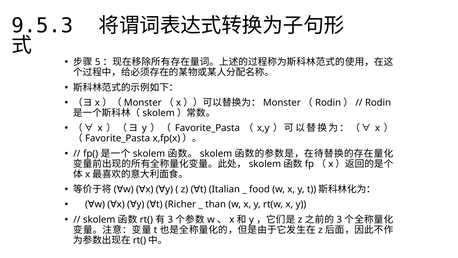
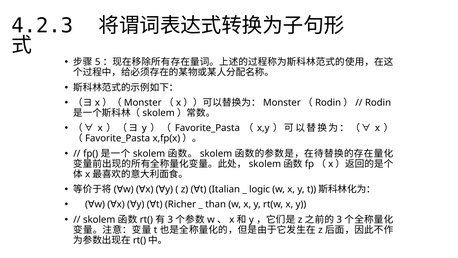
9.5.3: 9.5.3 -> 4.2.3
food: food -> logic
